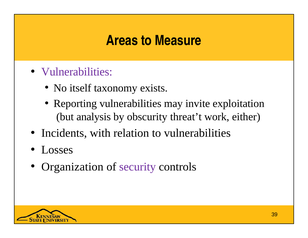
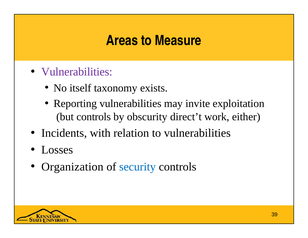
but analysis: analysis -> controls
threat’t: threat’t -> direct’t
security colour: purple -> blue
